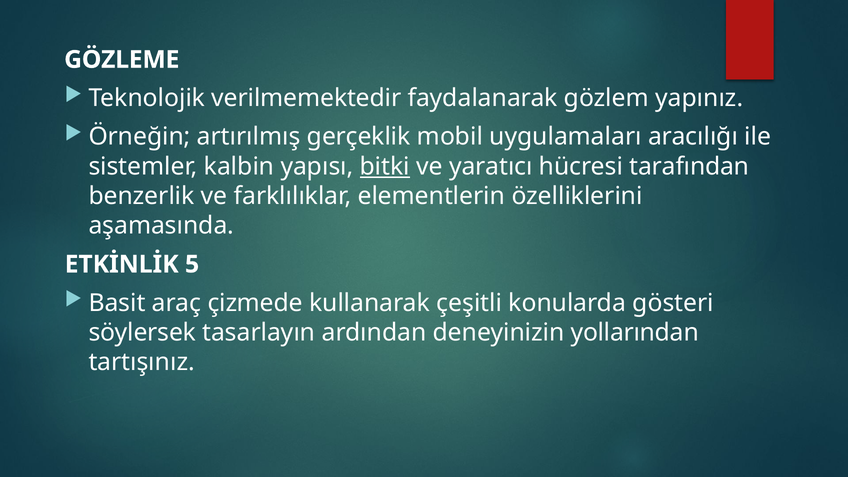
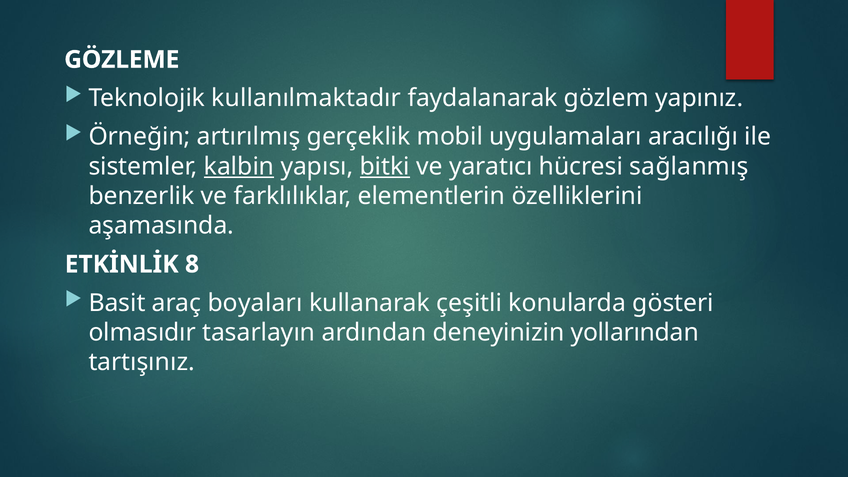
verilmemektedir: verilmemektedir -> kullanılmaktadır
kalbin underline: none -> present
tarafından: tarafından -> sağlanmış
5: 5 -> 8
çizmede: çizmede -> boyaları
söylersek: söylersek -> olmasıdır
